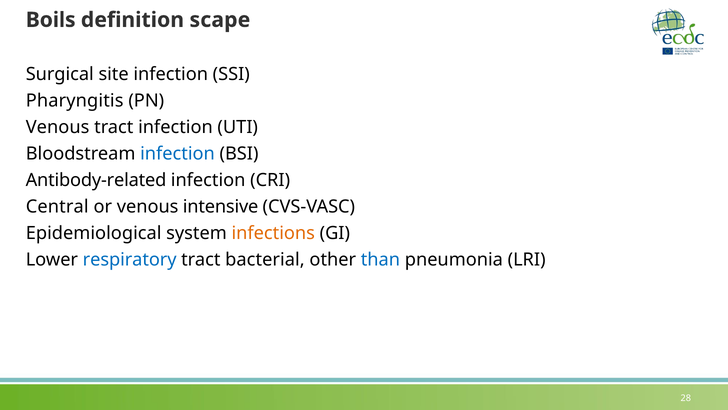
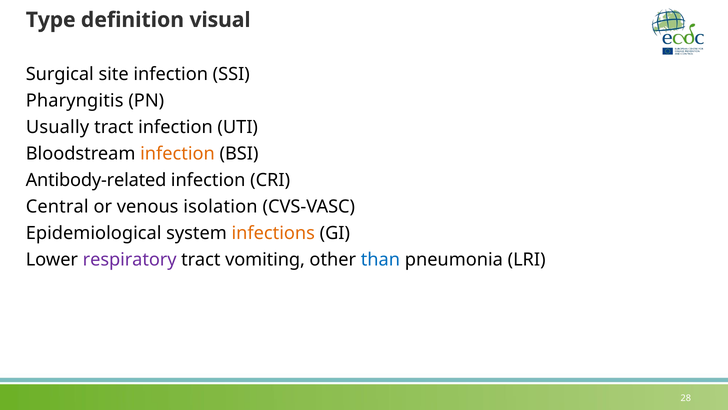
Boils: Boils -> Type
scape: scape -> visual
Venous at (58, 127): Venous -> Usually
infection at (177, 154) colour: blue -> orange
intensive: intensive -> isolation
respiratory colour: blue -> purple
bacterial: bacterial -> vomiting
